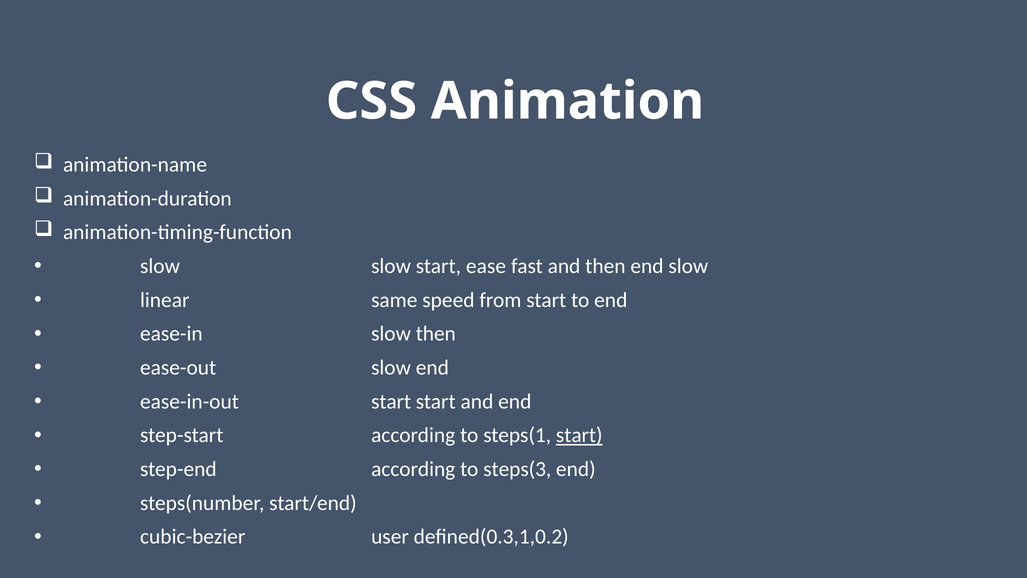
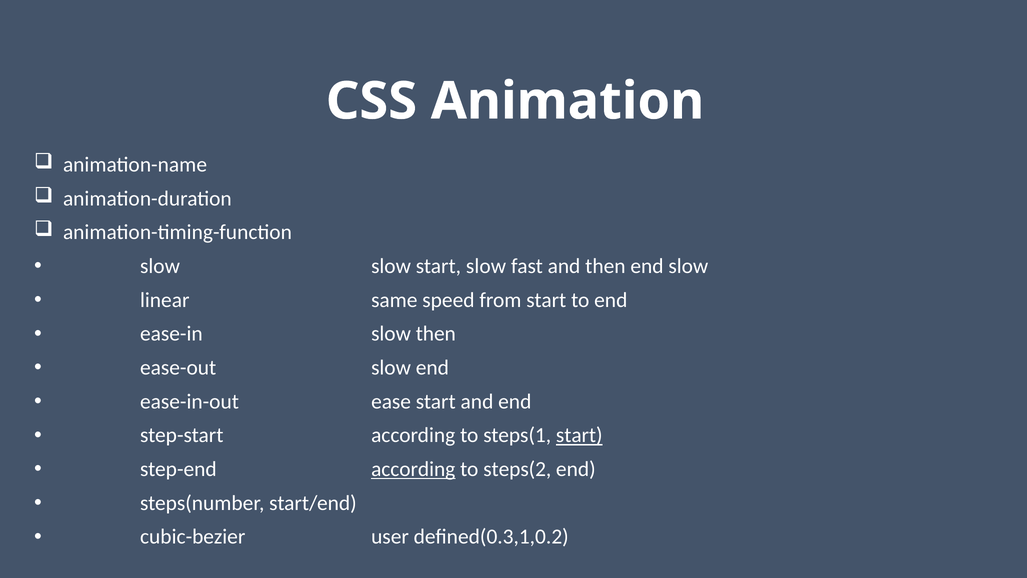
start ease: ease -> slow
ease-in-out start: start -> ease
according at (413, 469) underline: none -> present
steps(3: steps(3 -> steps(2
